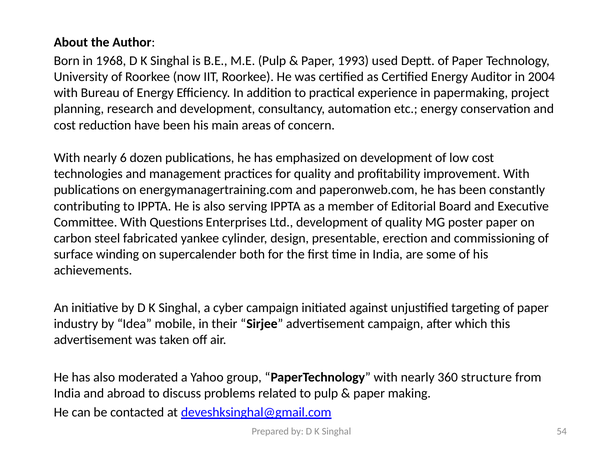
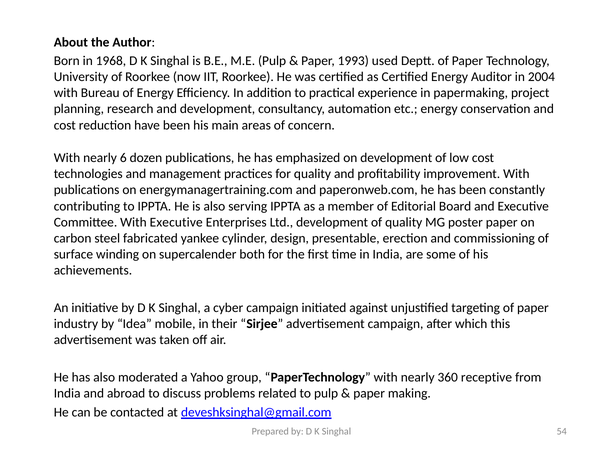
With Questions: Questions -> Executive
structure: structure -> receptive
